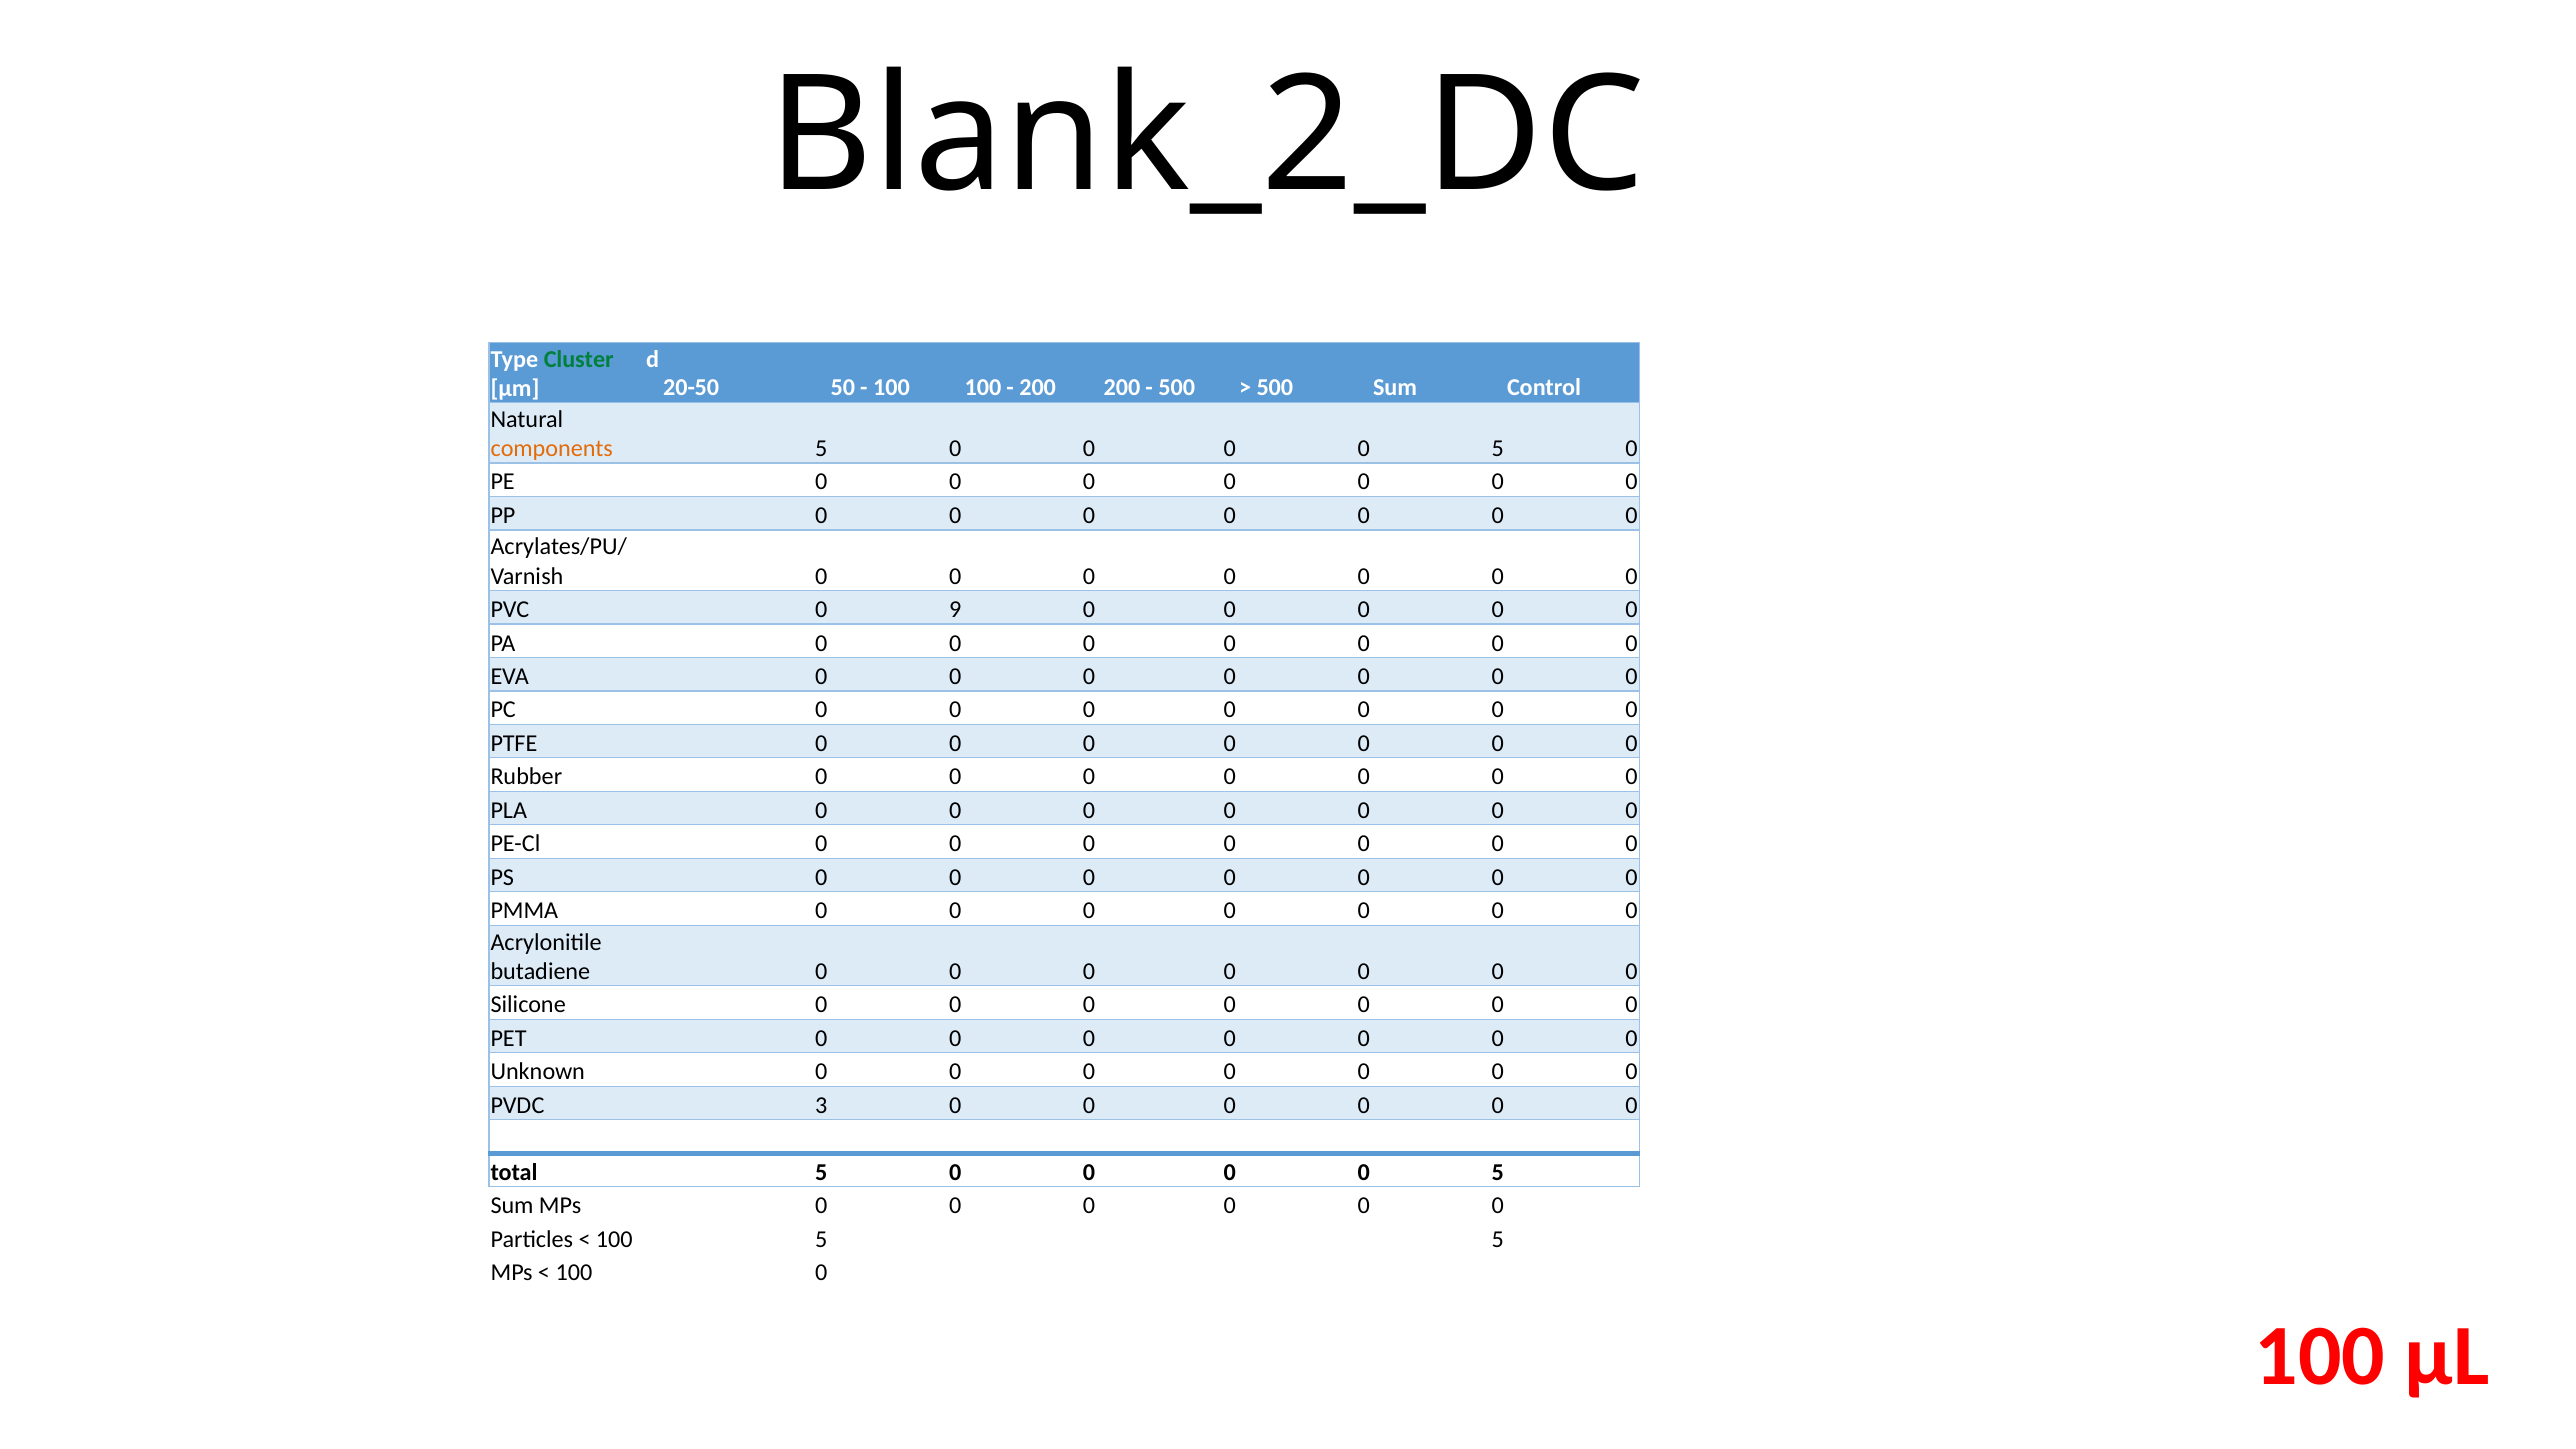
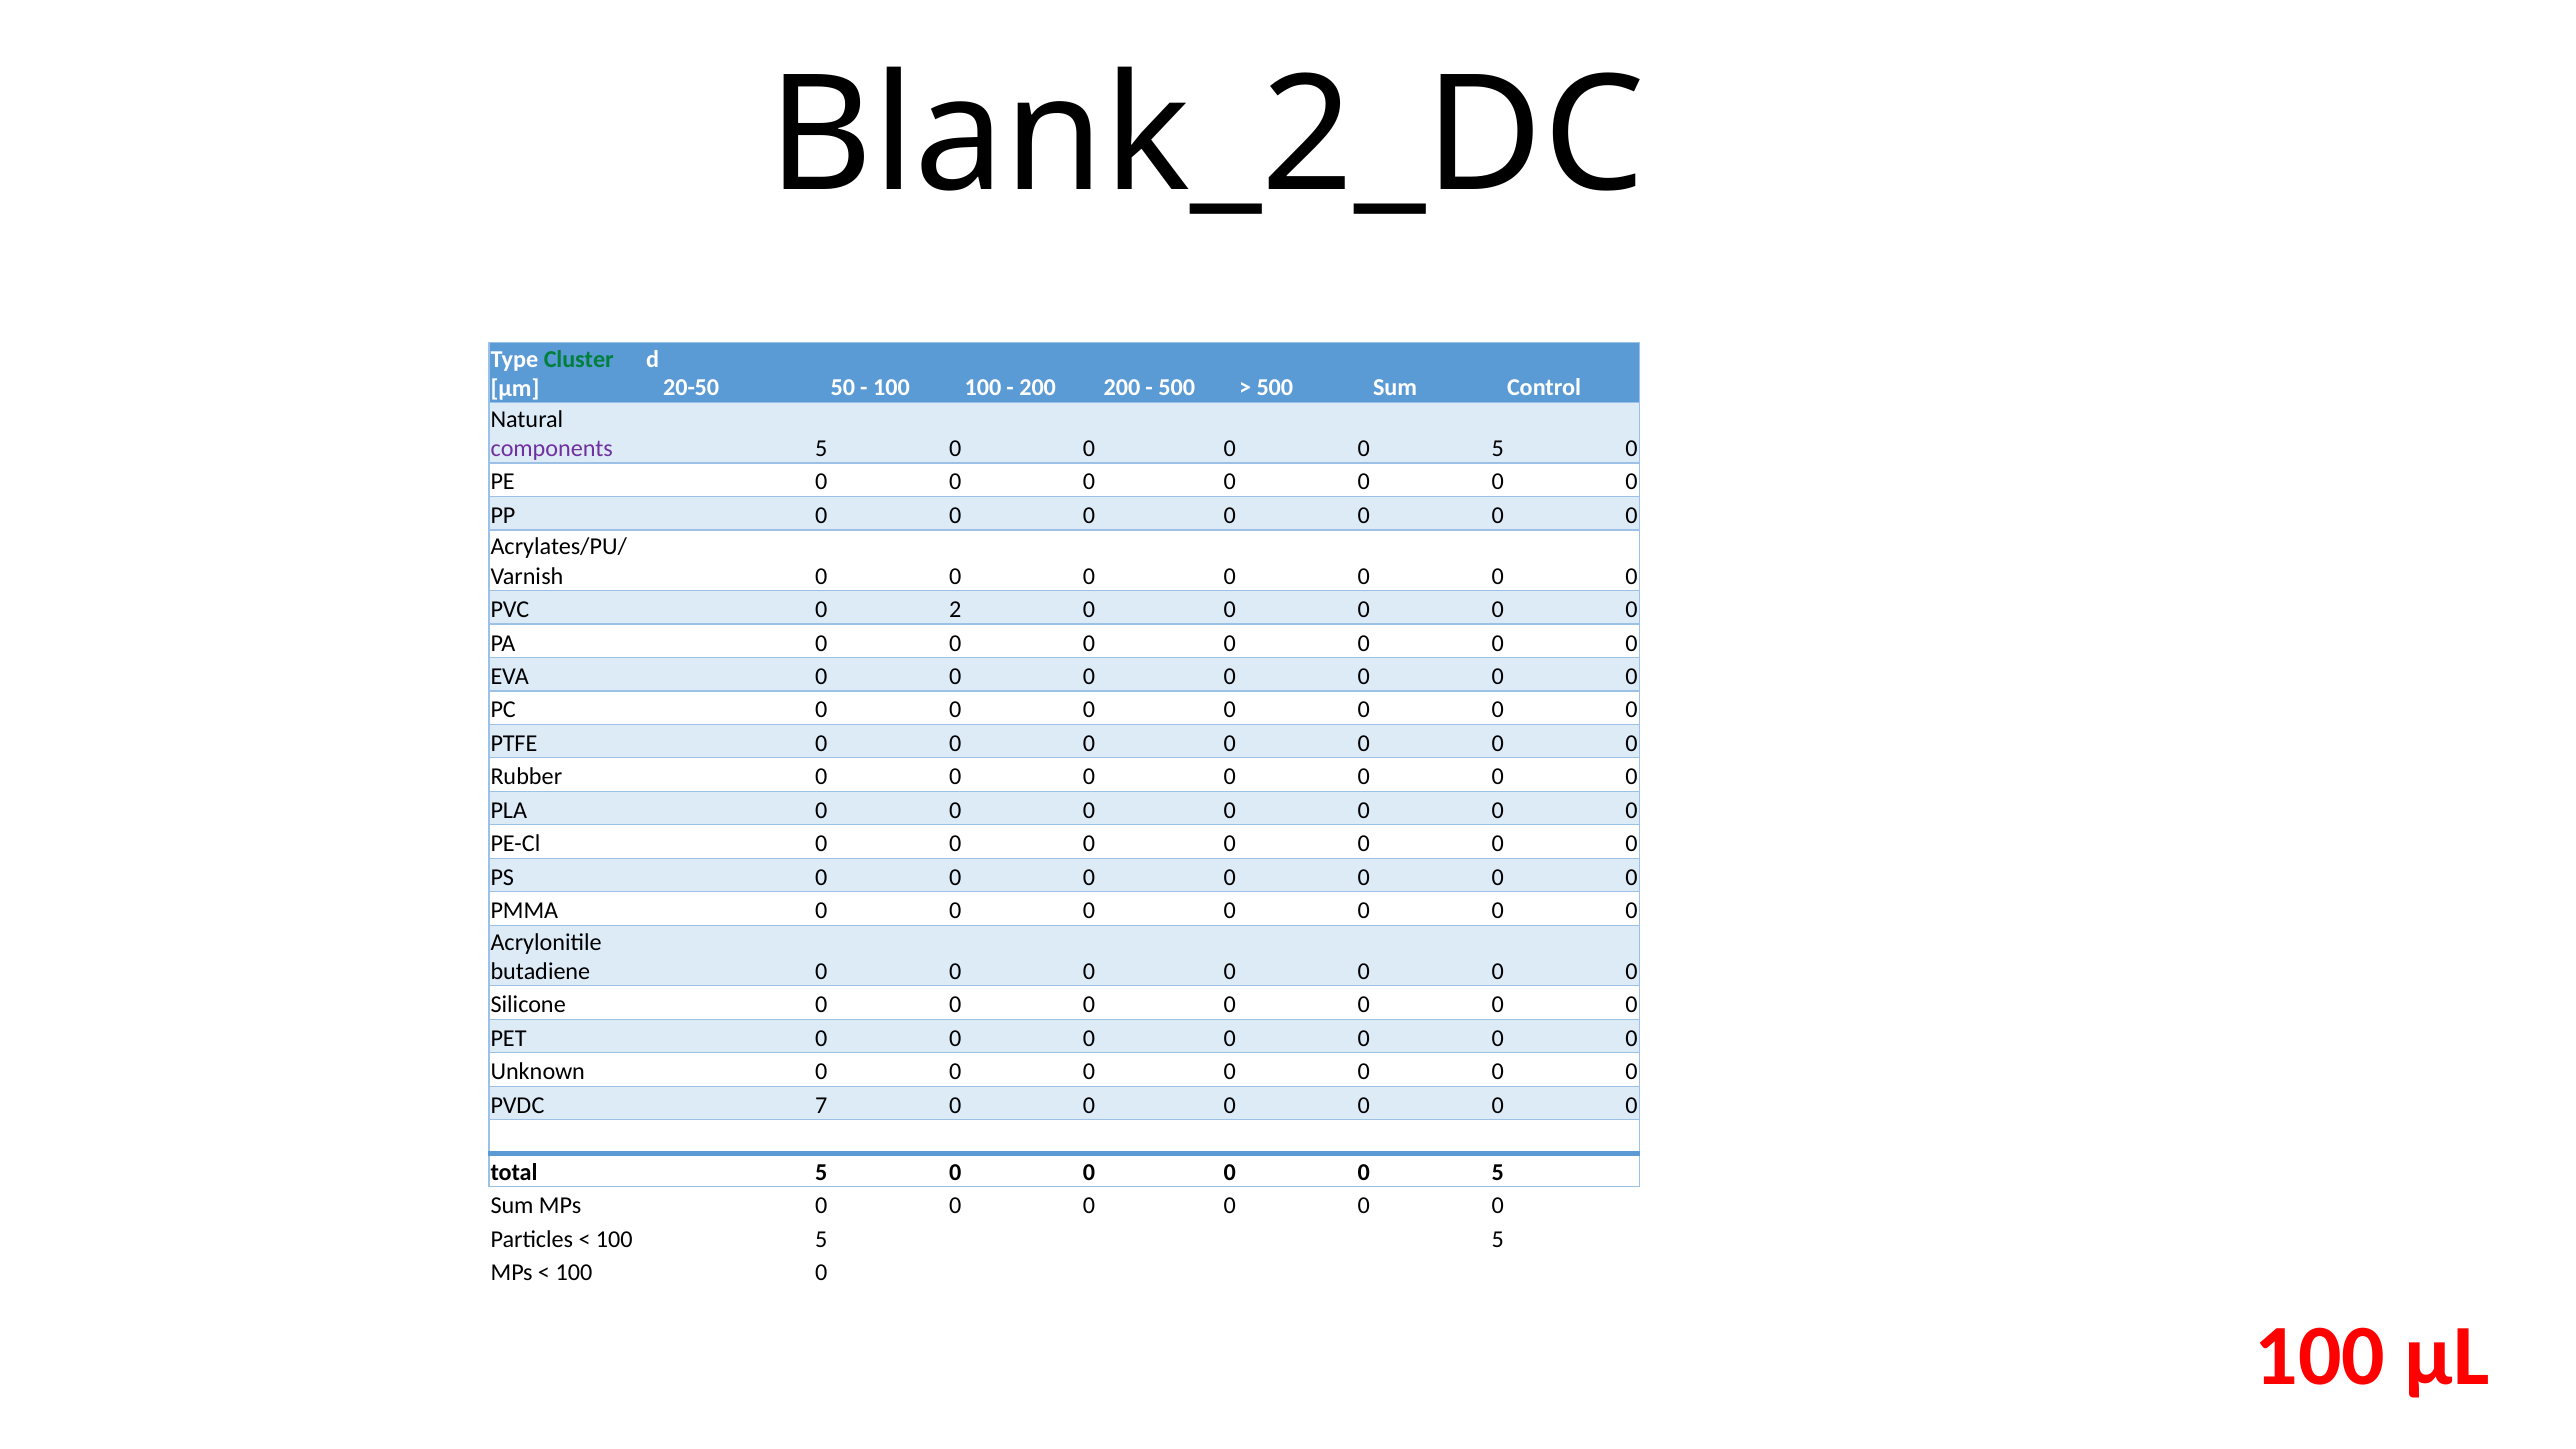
components colour: orange -> purple
9: 9 -> 2
3: 3 -> 7
